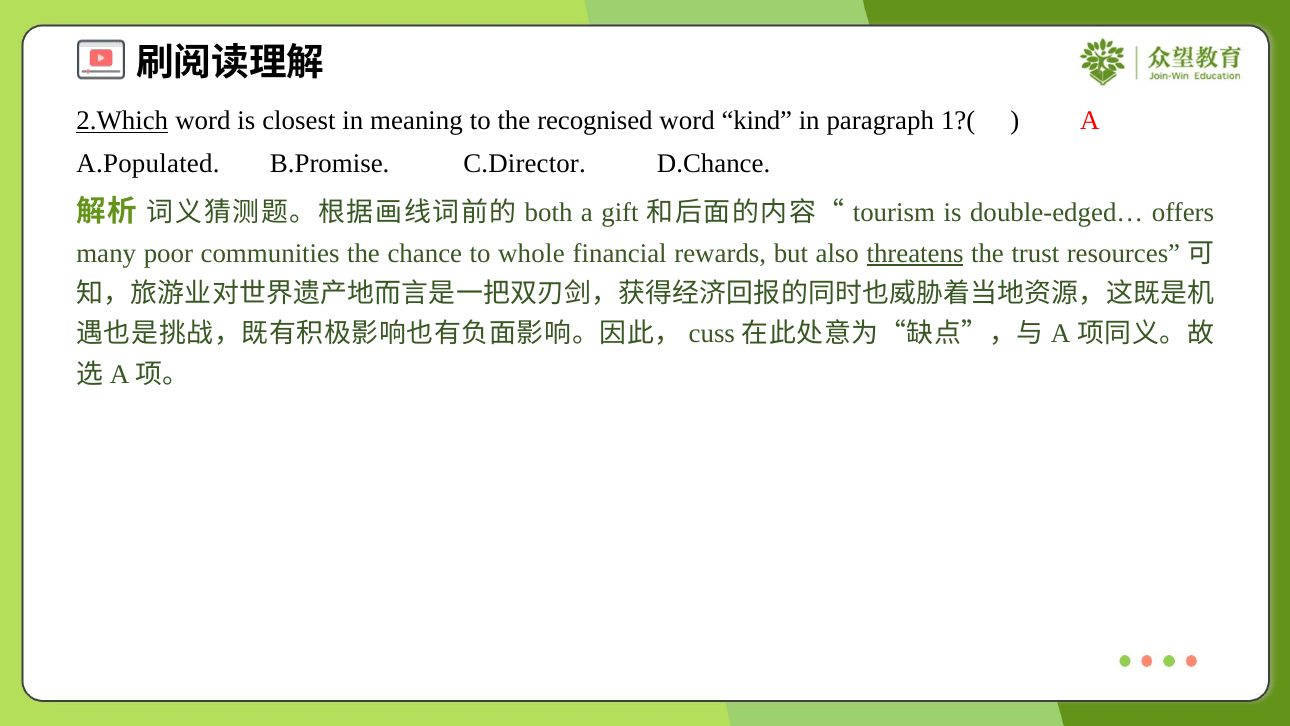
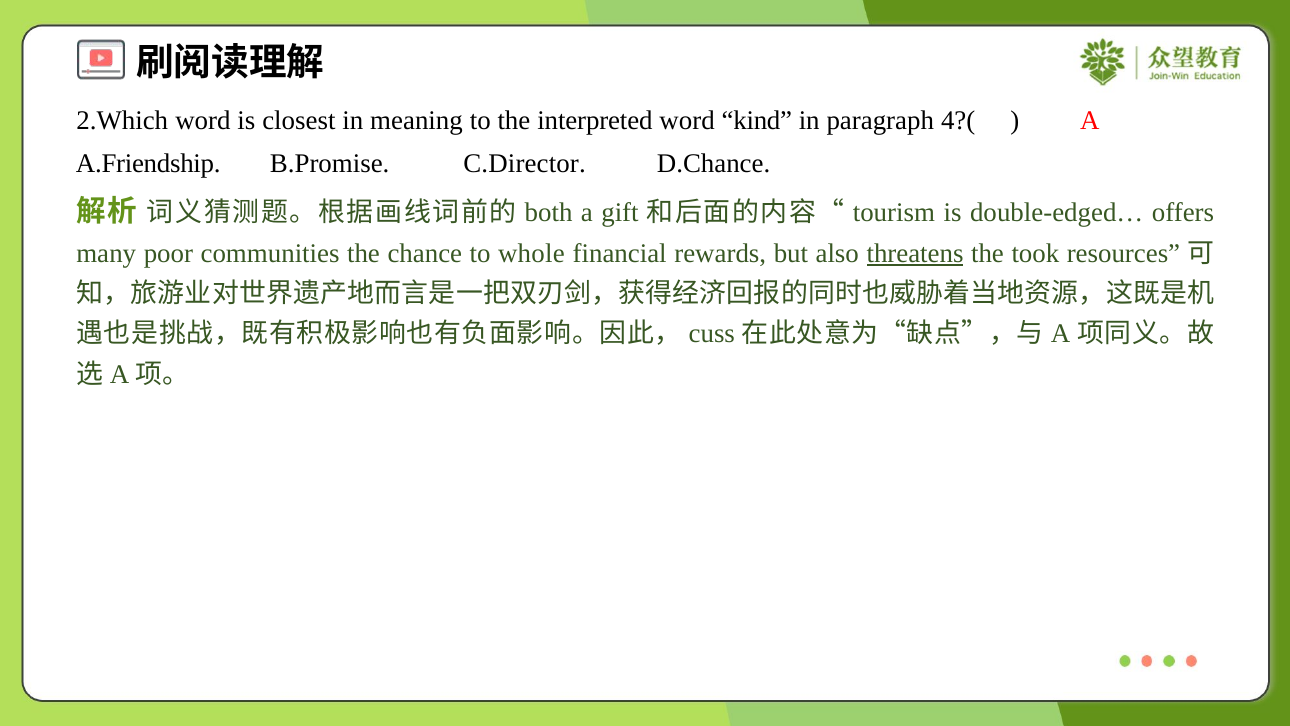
2.Which underline: present -> none
recognised: recognised -> interpreted
1?(: 1?( -> 4?(
A.Populated: A.Populated -> A.Friendship
trust: trust -> took
